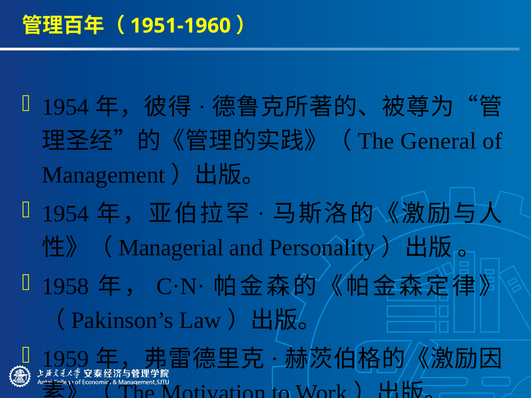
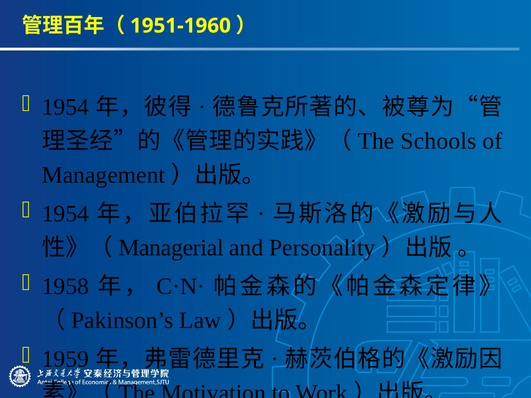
General: General -> Schools
